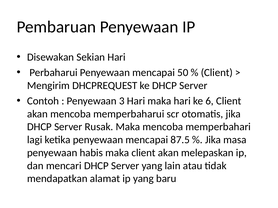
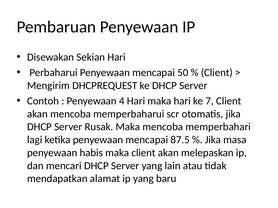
3: 3 -> 4
6: 6 -> 7
